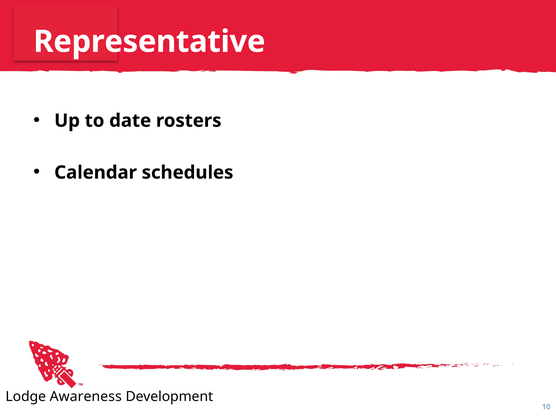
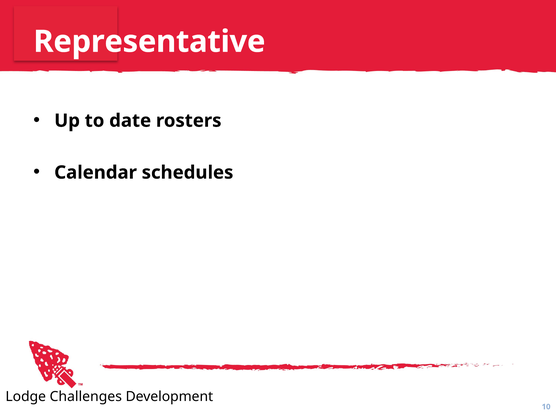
Awareness: Awareness -> Challenges
